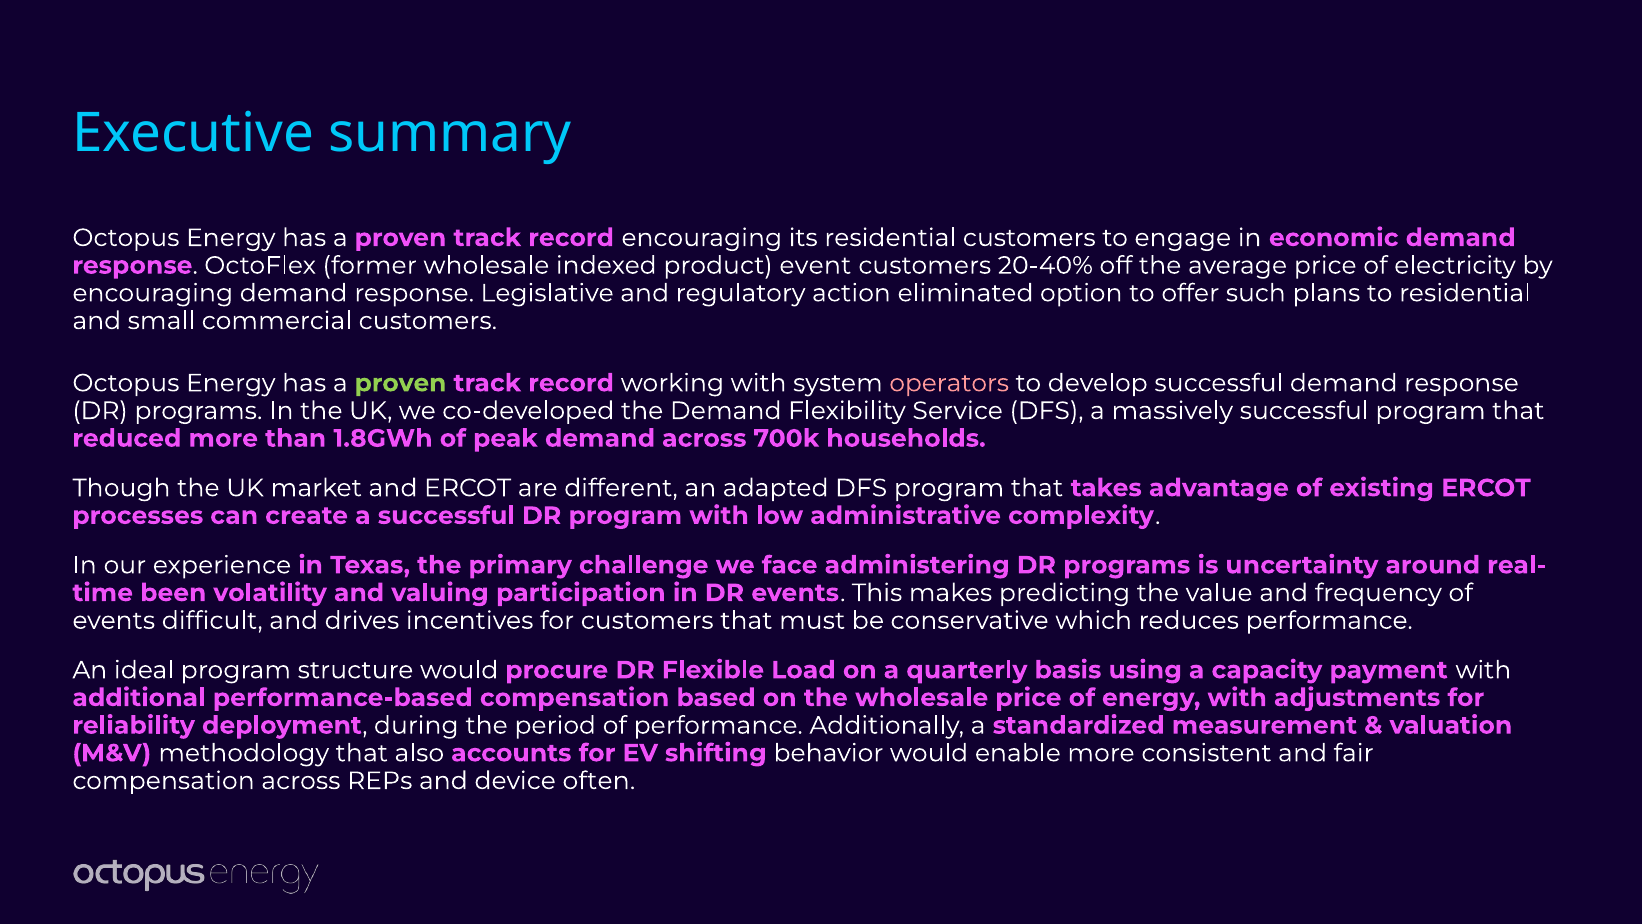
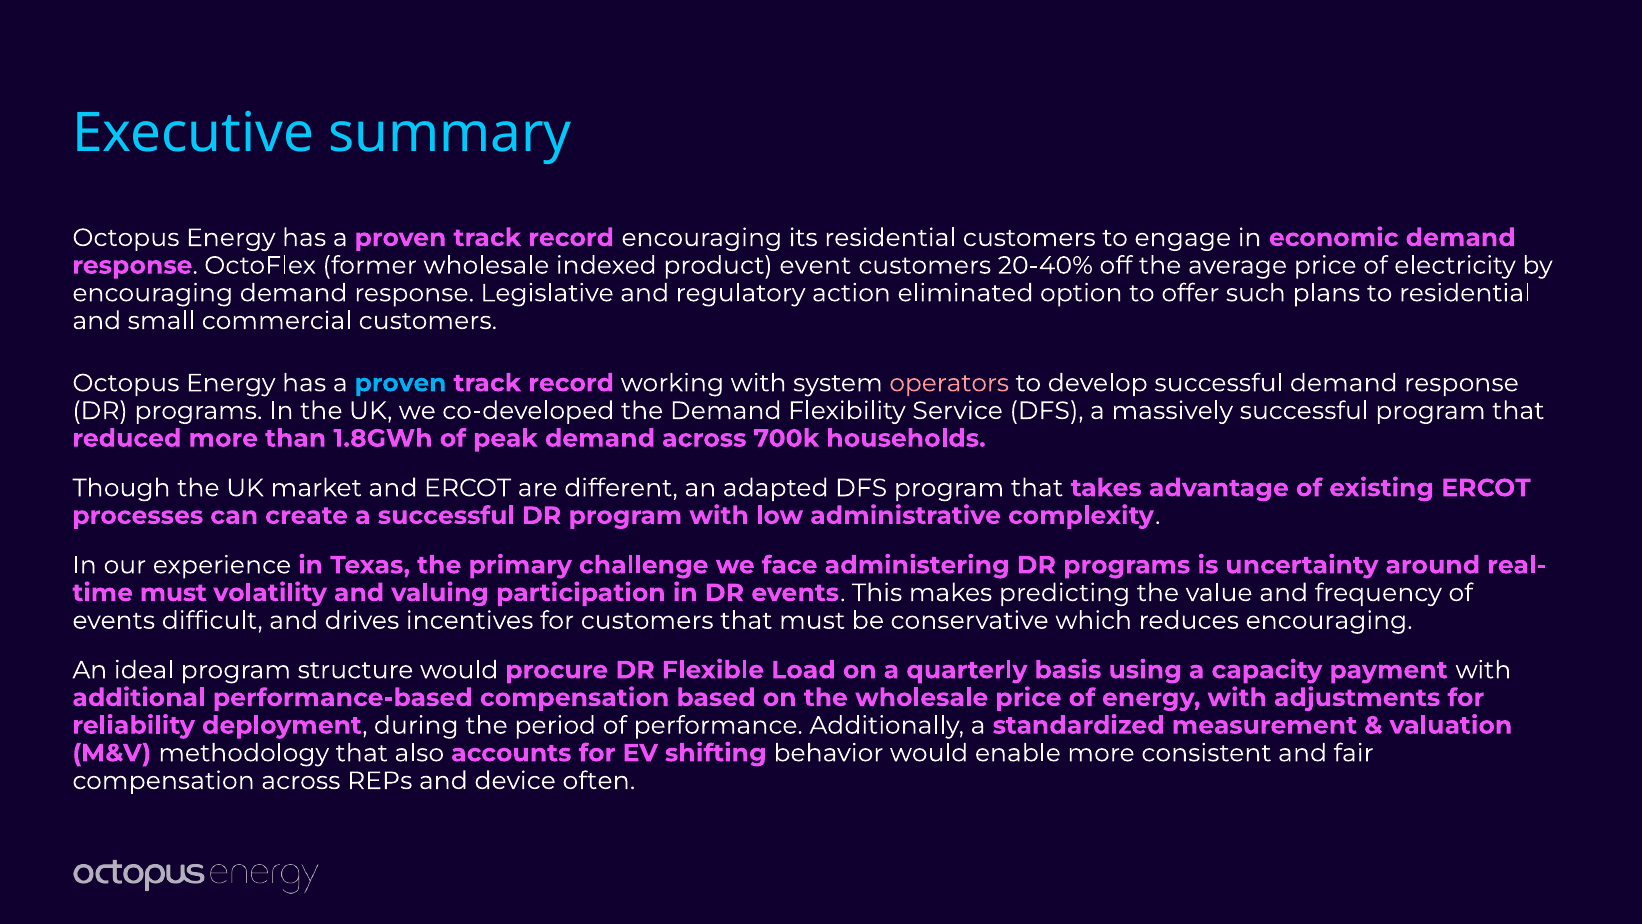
proven at (401, 383) colour: light green -> light blue
been at (173, 593): been -> must
reduces performance: performance -> encouraging
